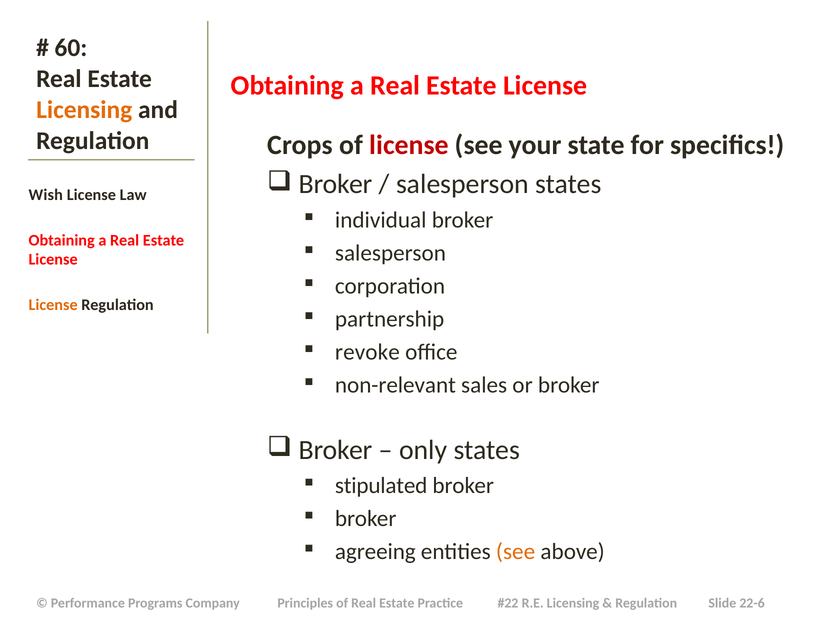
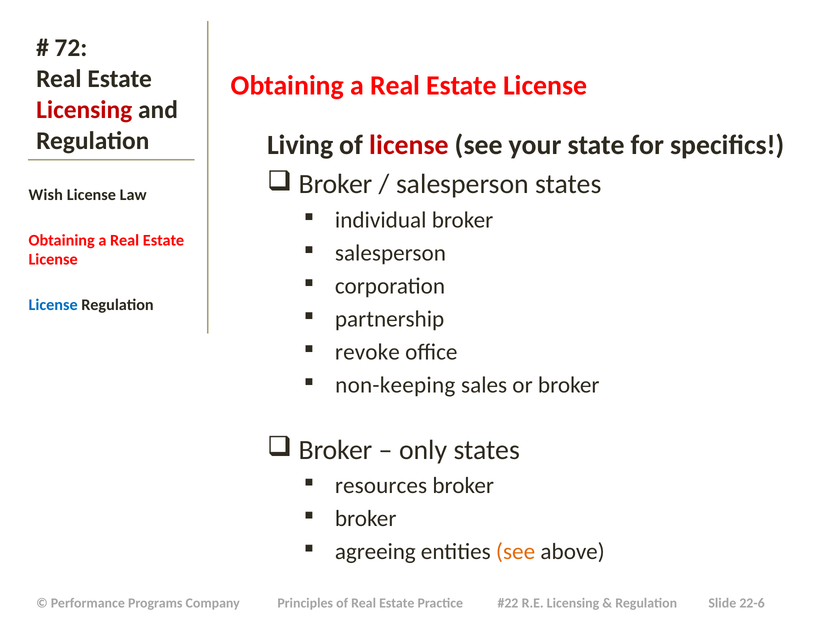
60: 60 -> 72
Licensing at (84, 110) colour: orange -> red
Crops: Crops -> Living
License at (53, 305) colour: orange -> blue
non-relevant: non-relevant -> non-keeping
stipulated: stipulated -> resources
